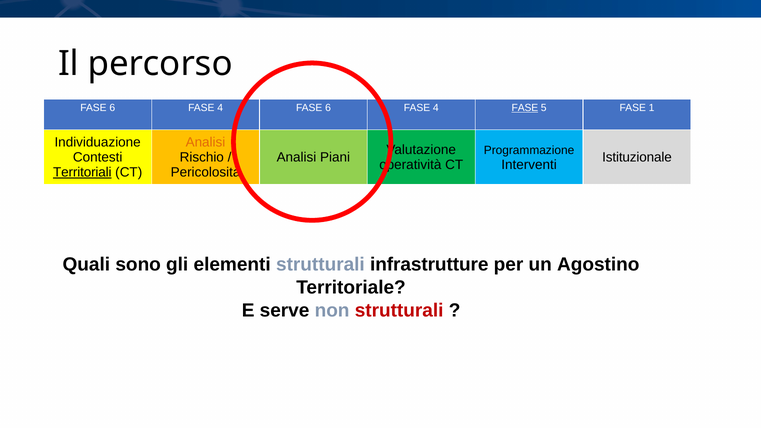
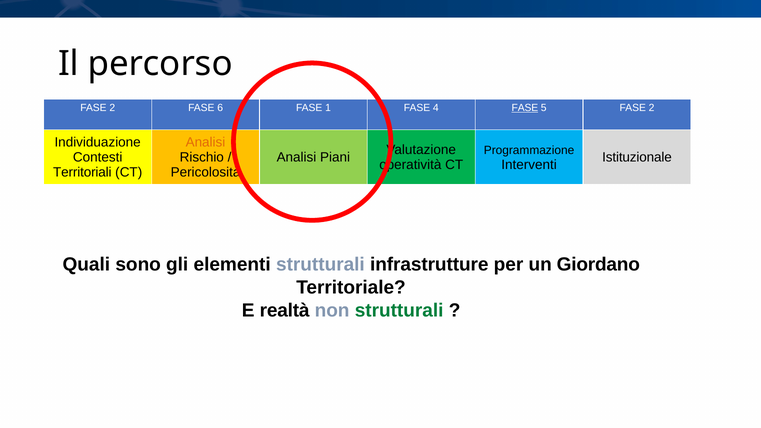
6 at (112, 108): 6 -> 2
4 at (220, 108): 4 -> 6
6 at (328, 108): 6 -> 1
5 FASE 1: 1 -> 2
Territoriali underline: present -> none
Agostino: Agostino -> Giordano
serve: serve -> realtà
strutturali at (399, 310) colour: red -> green
